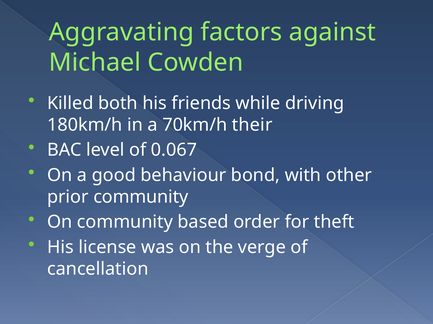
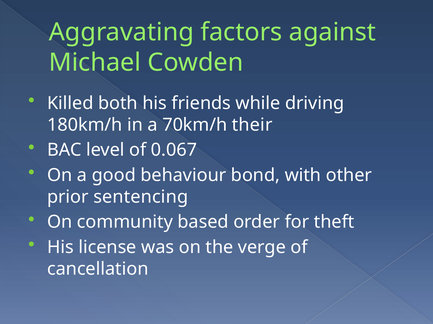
prior community: community -> sentencing
